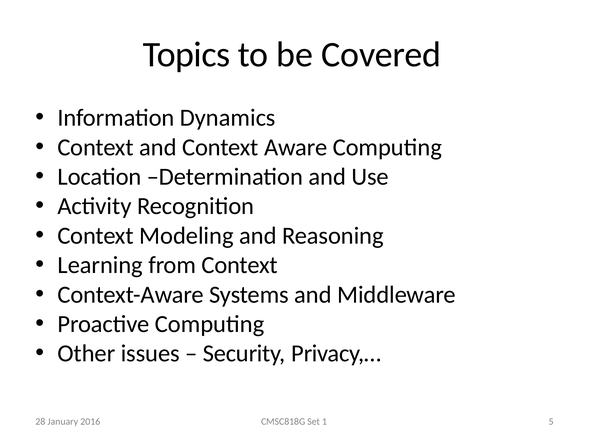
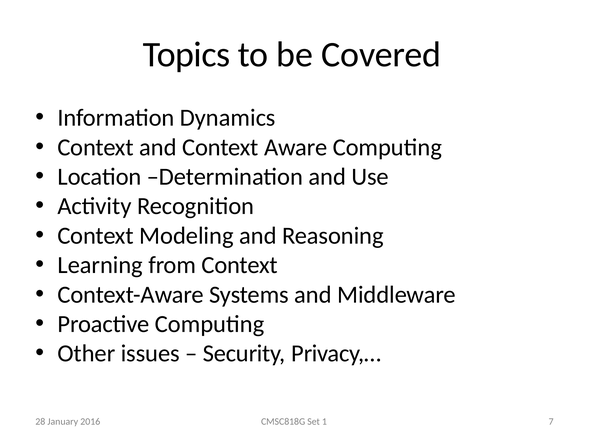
5: 5 -> 7
